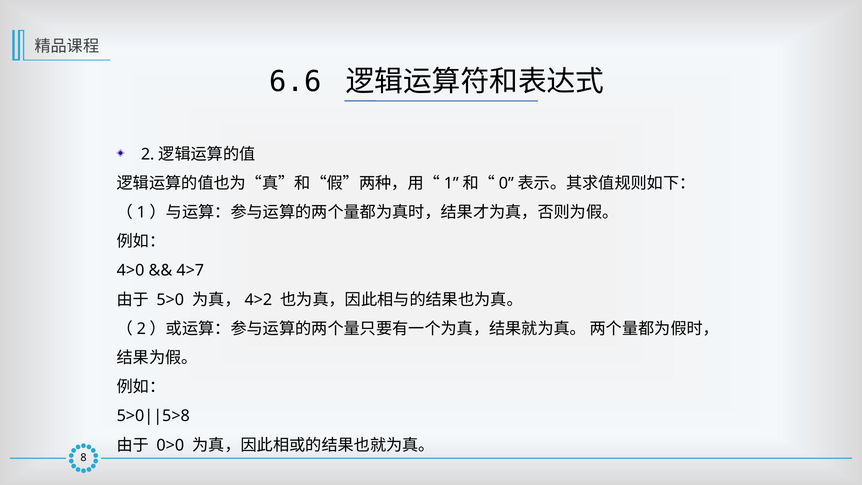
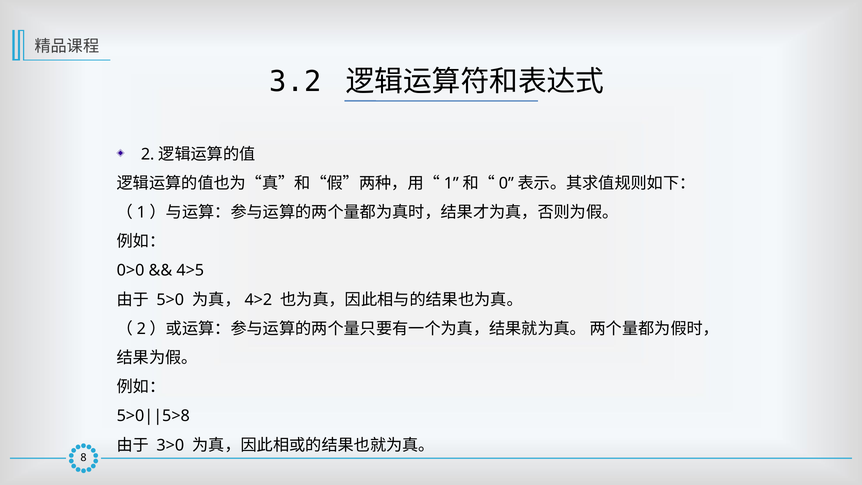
6.6: 6.6 -> 3.2
4>0: 4>0 -> 0>0
4>7: 4>7 -> 4>5
0>0: 0>0 -> 3>0
